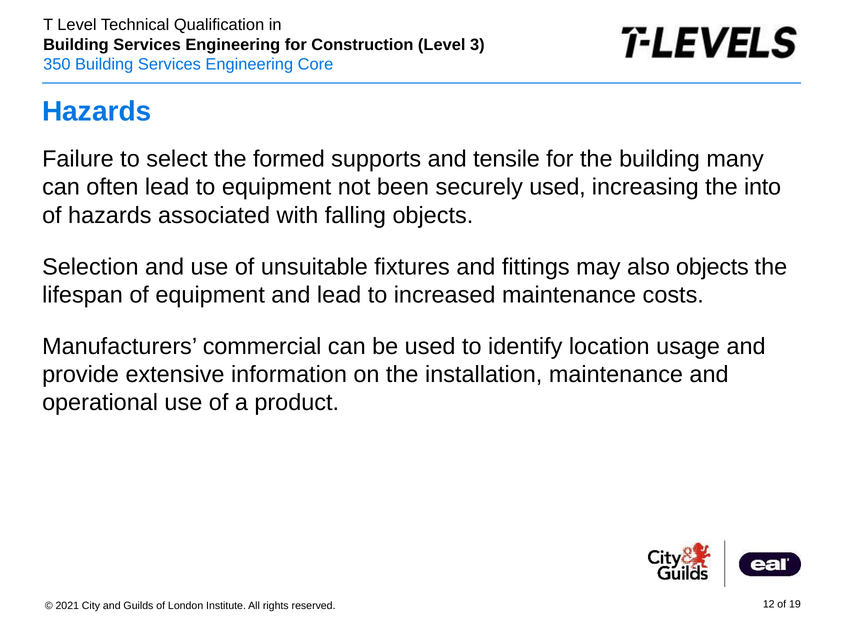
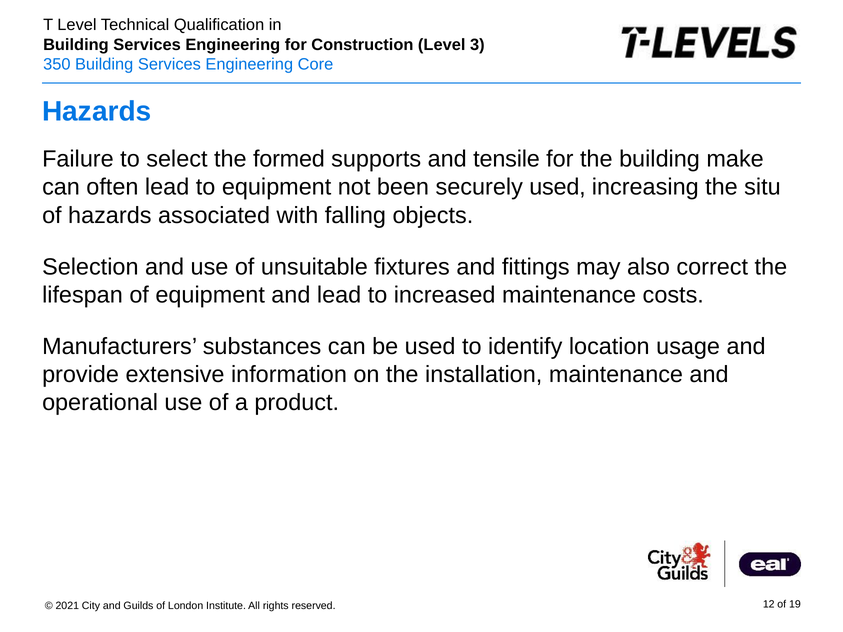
many: many -> make
into: into -> situ
also objects: objects -> correct
commercial: commercial -> substances
